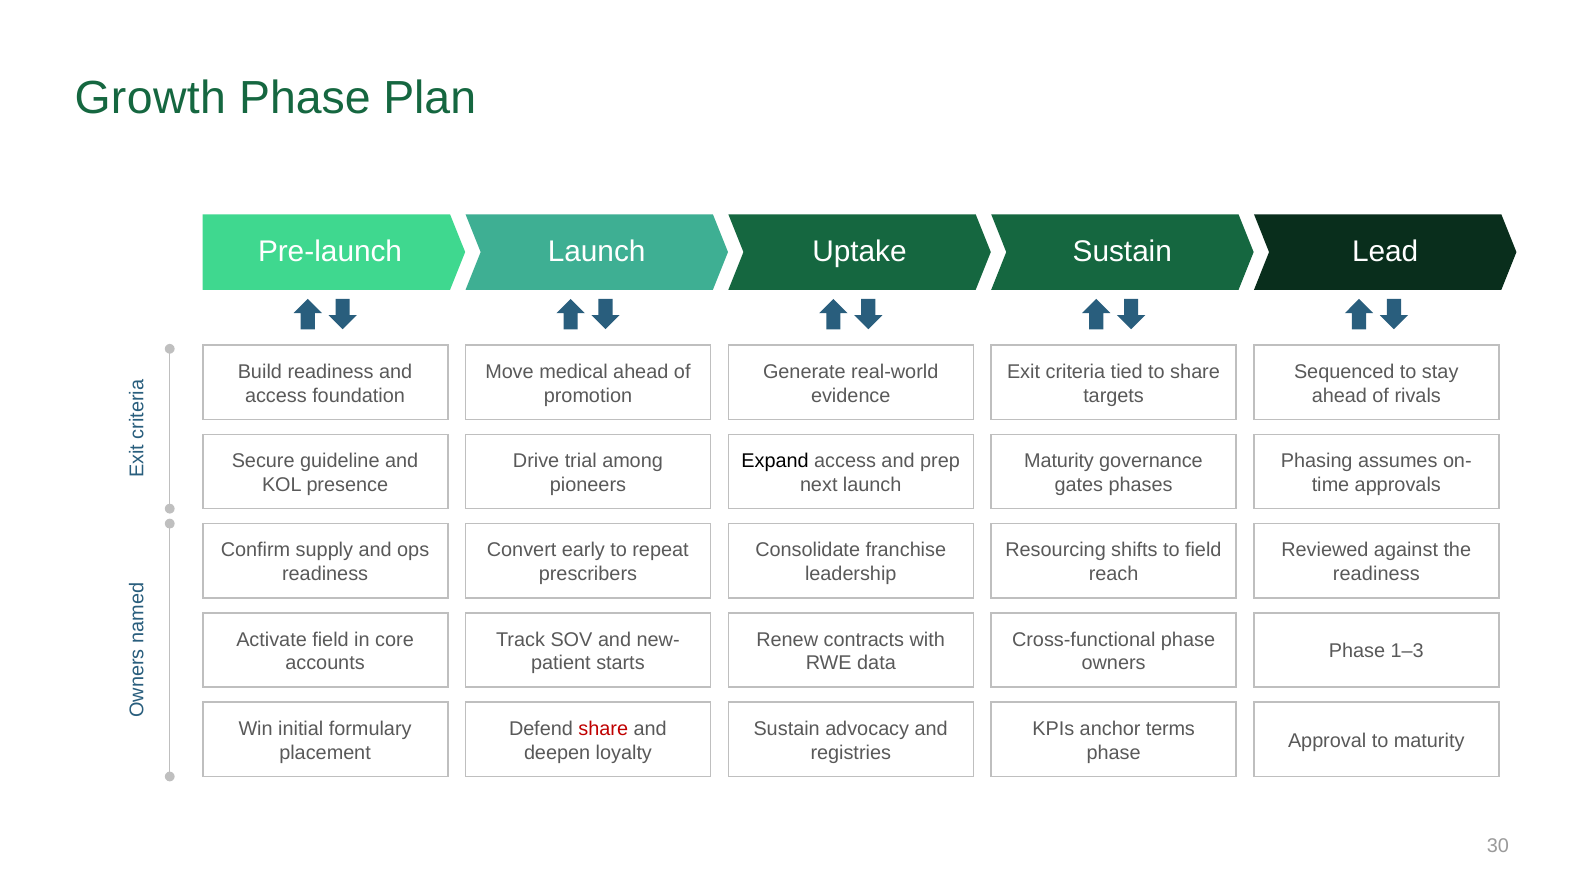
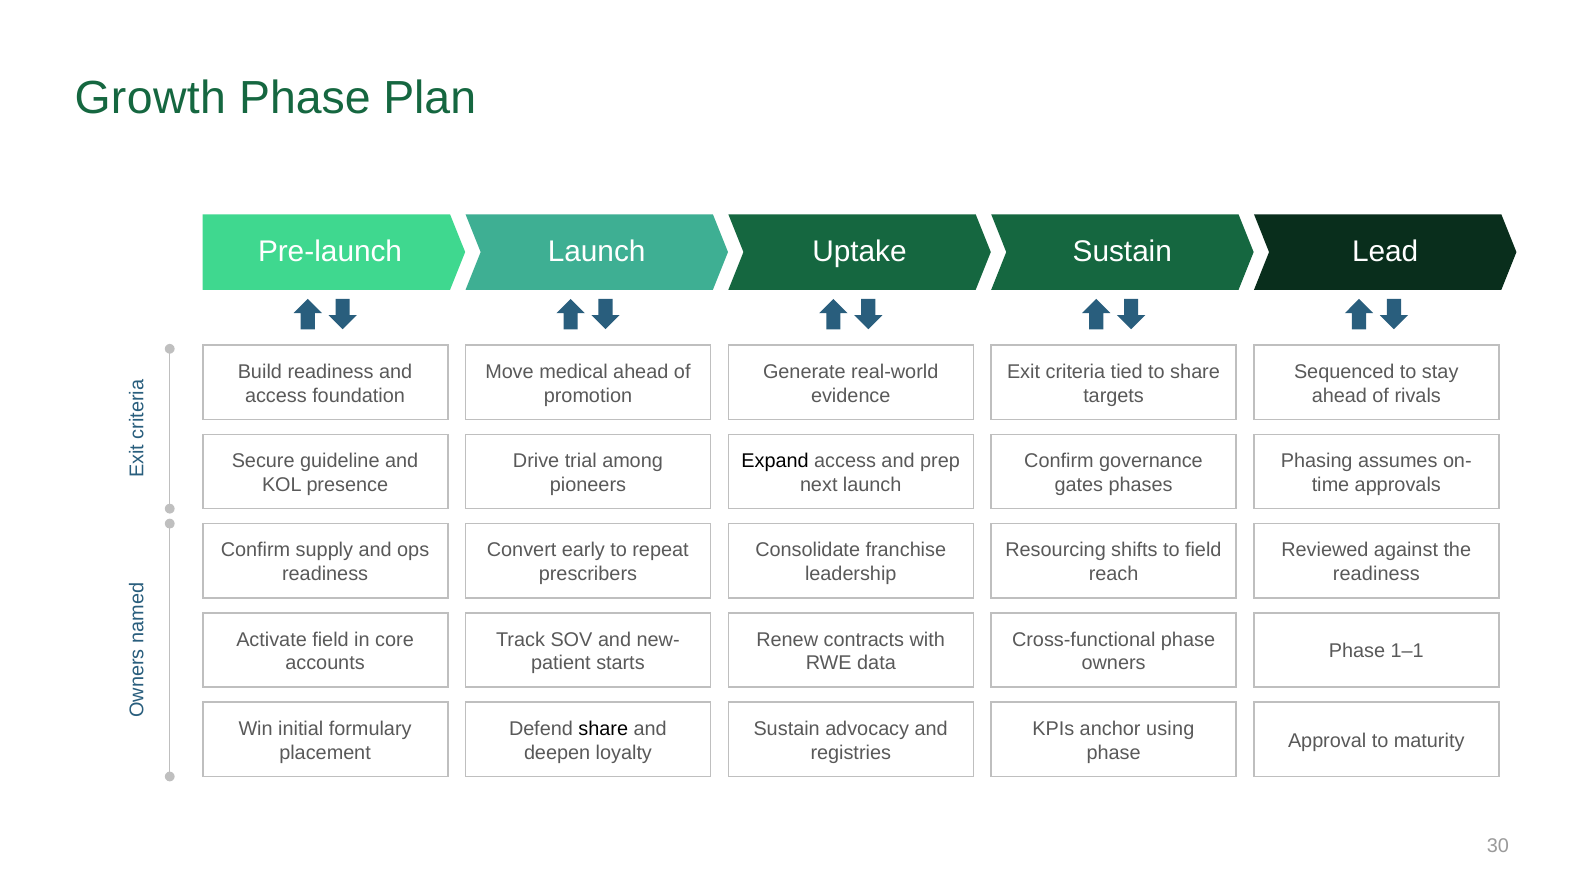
Maturity at (1059, 461): Maturity -> Confirm
1–3: 1–3 -> 1–1
share at (603, 729) colour: red -> black
terms: terms -> using
